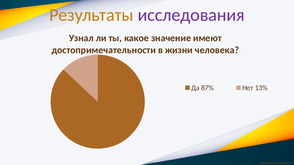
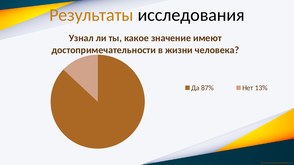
исследования colour: purple -> black
